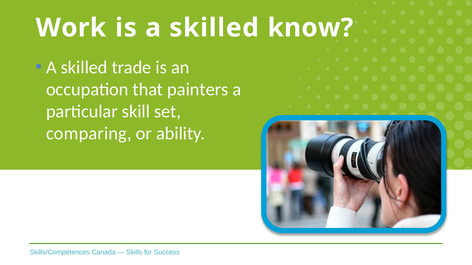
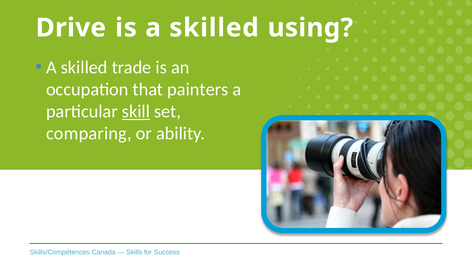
Work: Work -> Drive
know: know -> using
skill underline: none -> present
